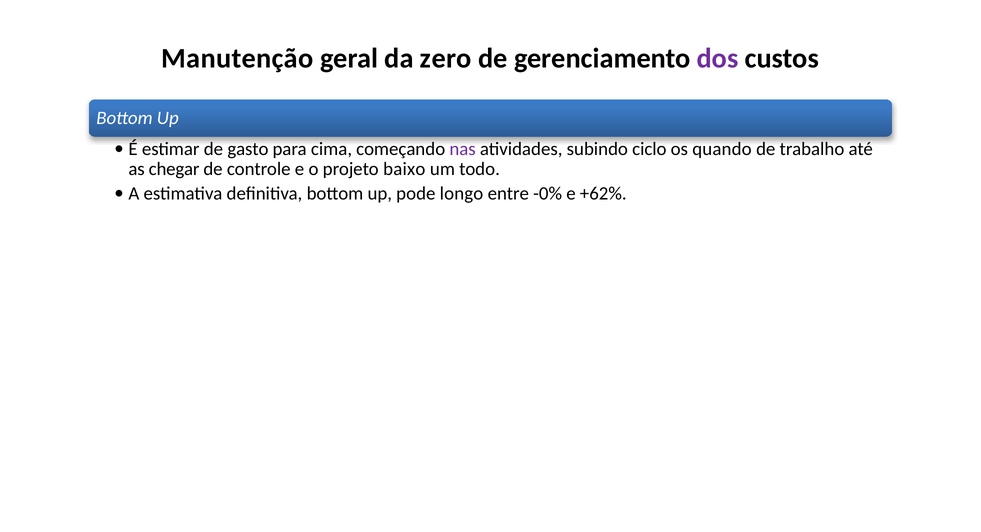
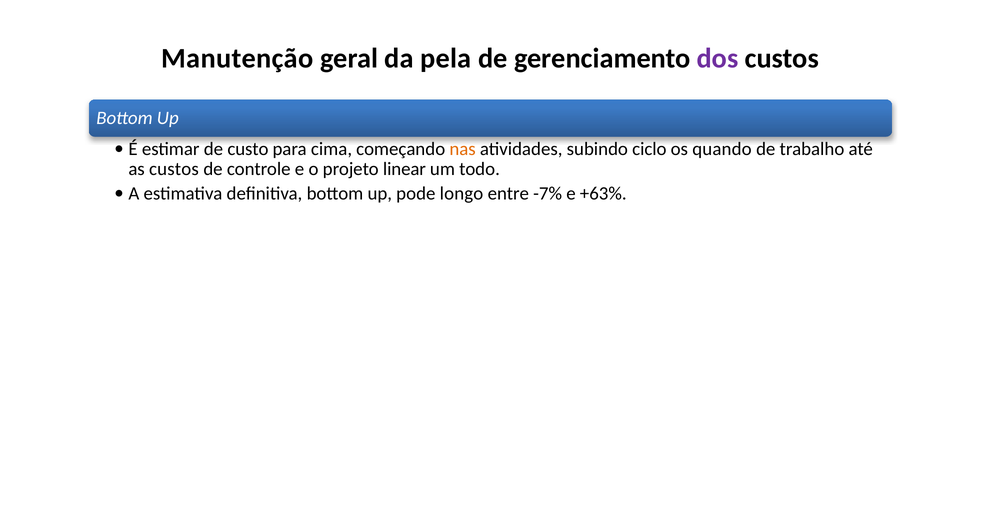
zero: zero -> pela
gasto: gasto -> custo
nas colour: purple -> orange
as chegar: chegar -> custos
baixo: baixo -> linear
-0%: -0% -> -7%
+62%: +62% -> +63%
